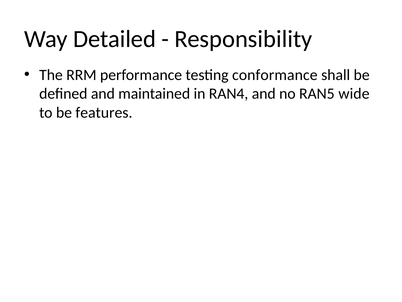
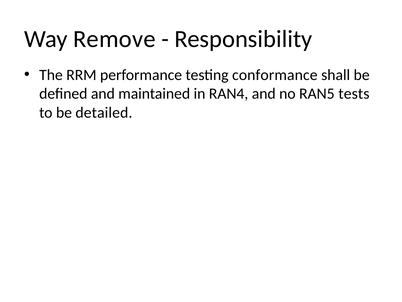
Detailed: Detailed -> Remove
wide: wide -> tests
features: features -> detailed
